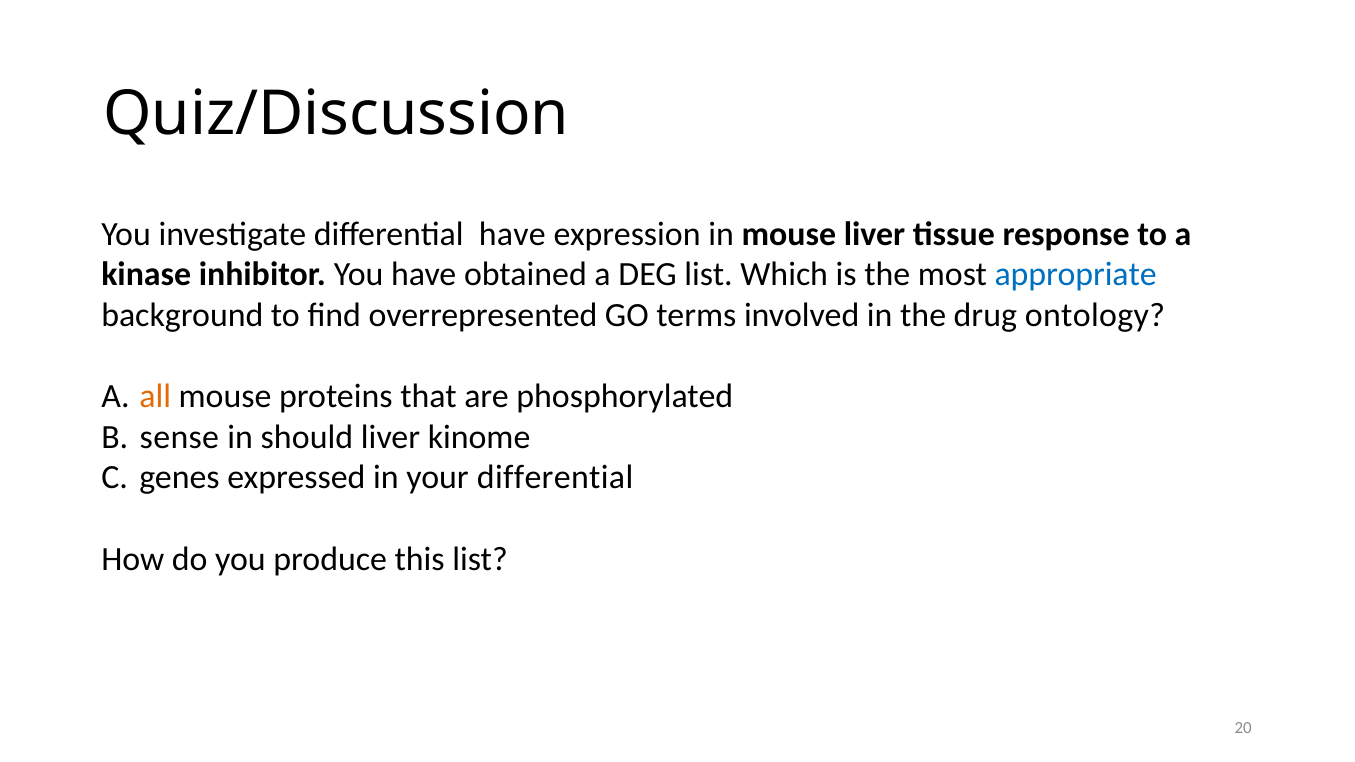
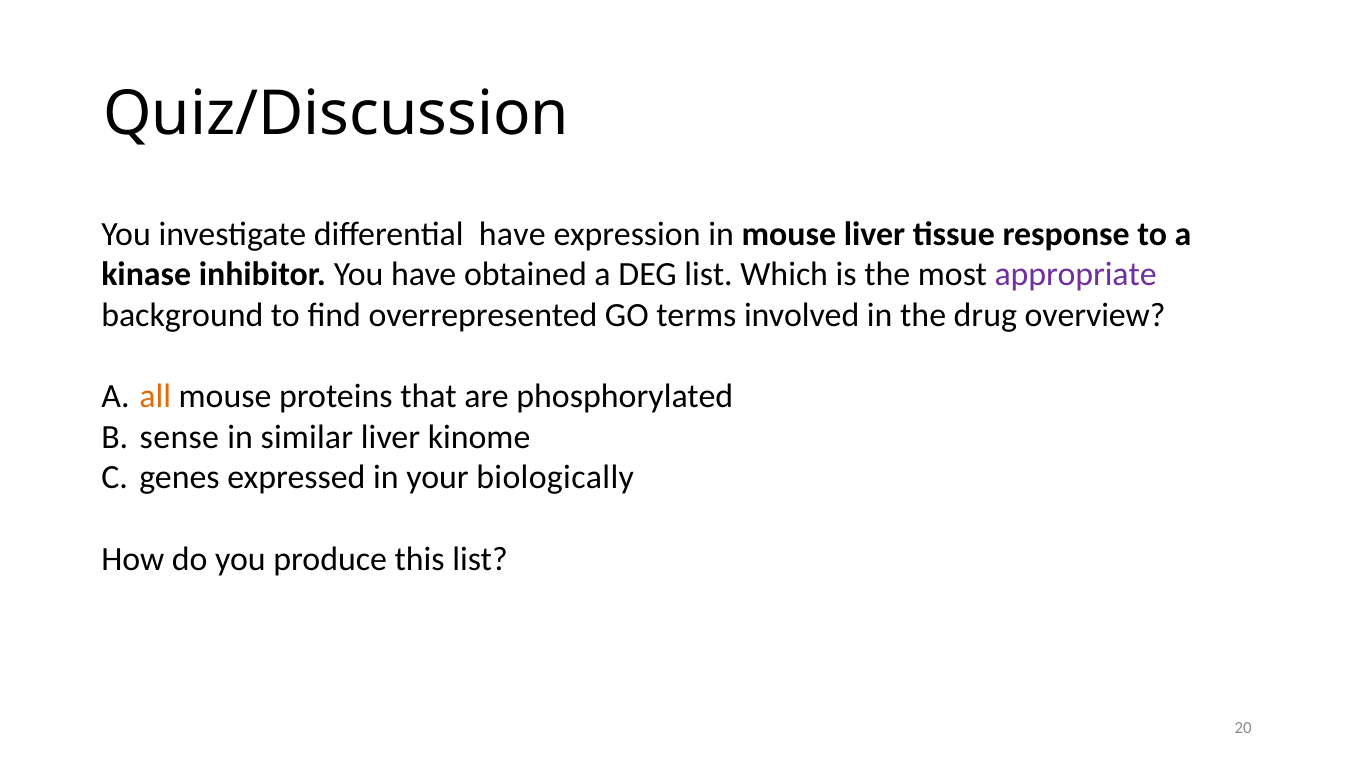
appropriate colour: blue -> purple
ontology: ontology -> overview
should: should -> similar
your differential: differential -> biologically
